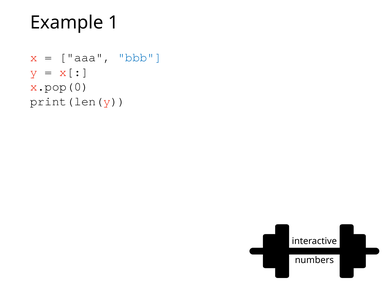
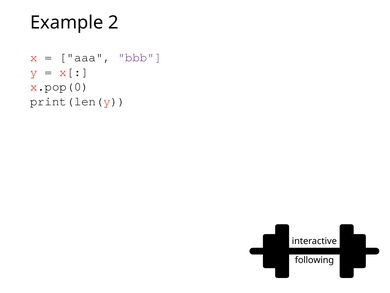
1: 1 -> 2
bbb colour: blue -> purple
numbers: numbers -> following
